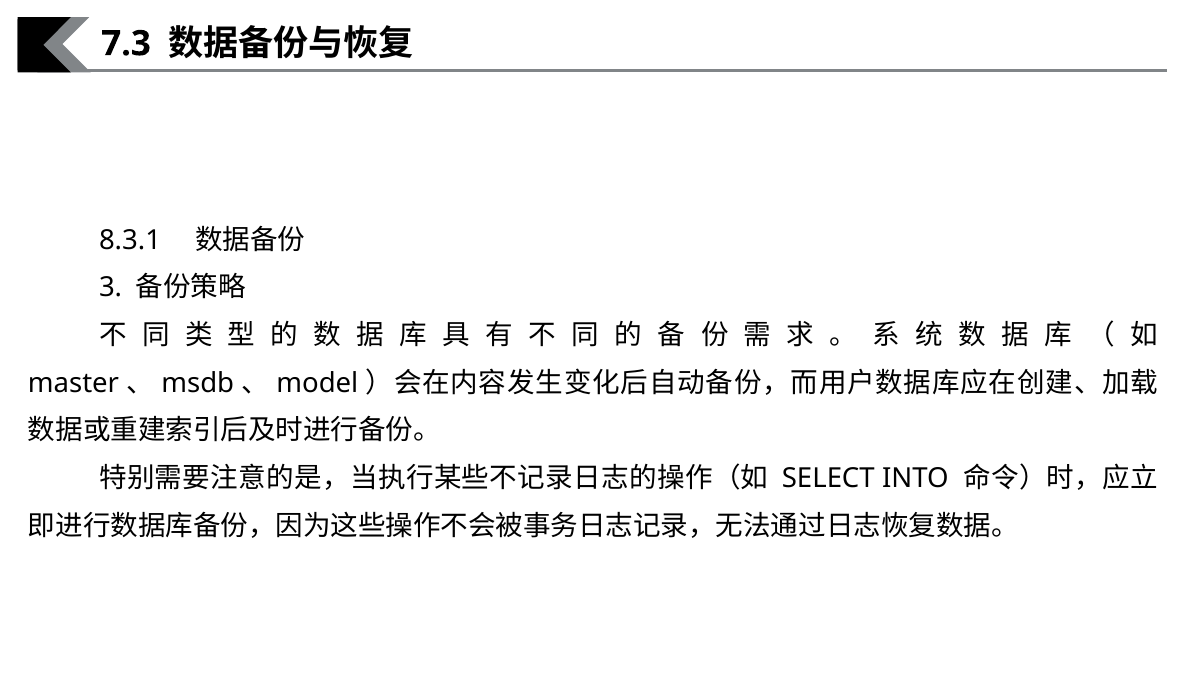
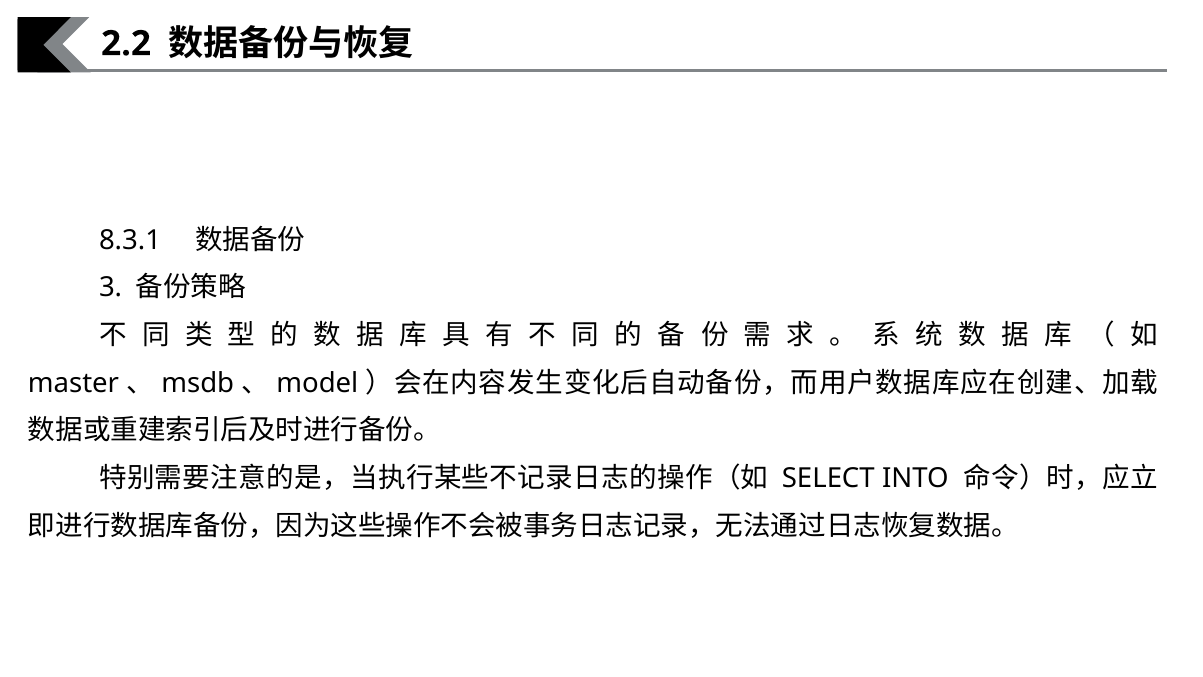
7.3: 7.3 -> 2.2
